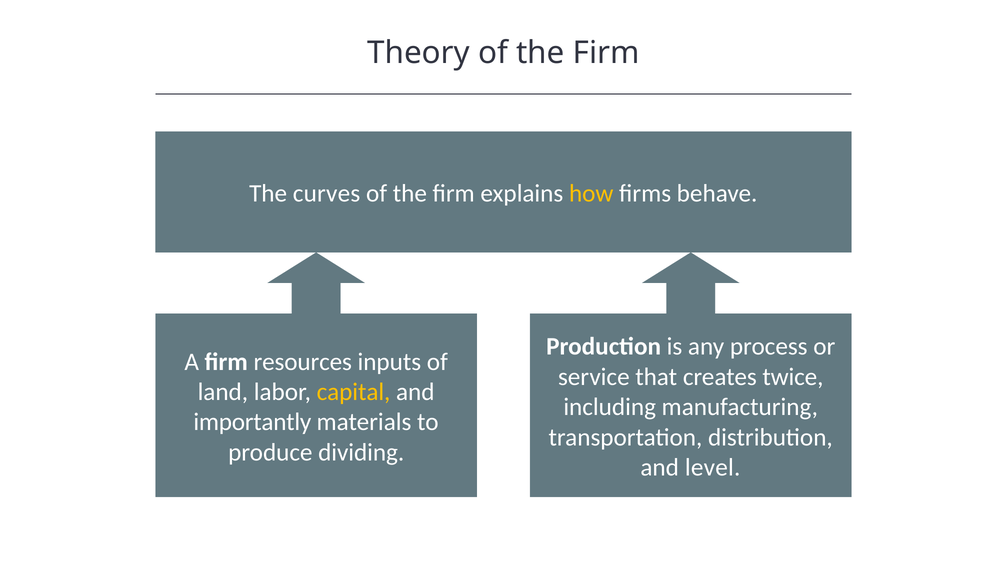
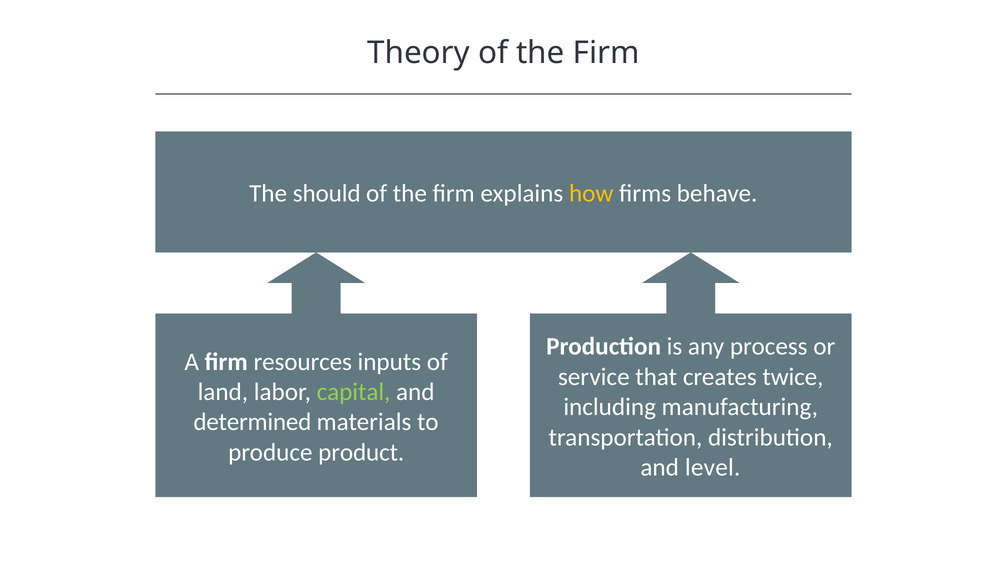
curves: curves -> should
capital colour: yellow -> light green
importantly: importantly -> determined
dividing: dividing -> product
